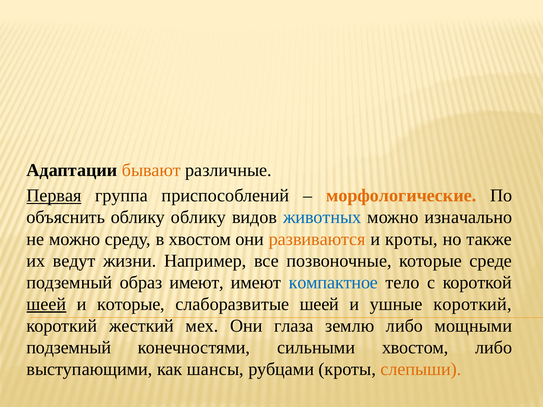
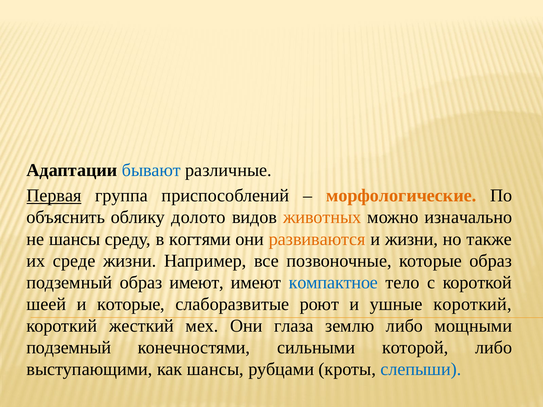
бывают colour: orange -> blue
облику облику: облику -> долото
животных colour: blue -> orange
не можно: можно -> шансы
в хвостом: хвостом -> когтями
и кроты: кроты -> жизни
ведут: ведут -> среде
которые среде: среде -> образ
шеей at (46, 304) underline: present -> none
слаборазвитые шеей: шеей -> роют
сильными хвостом: хвостом -> которой
слепыши colour: orange -> blue
